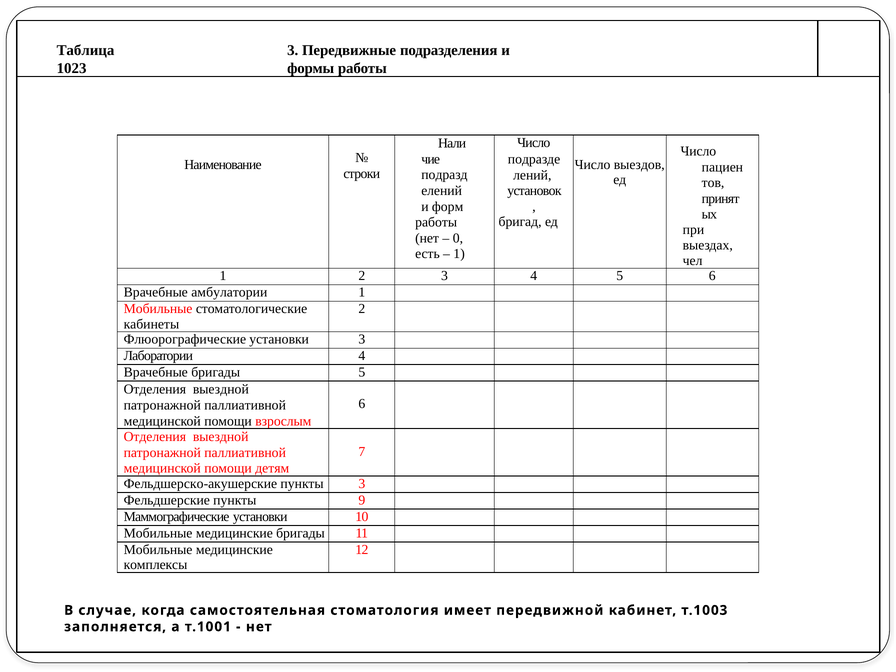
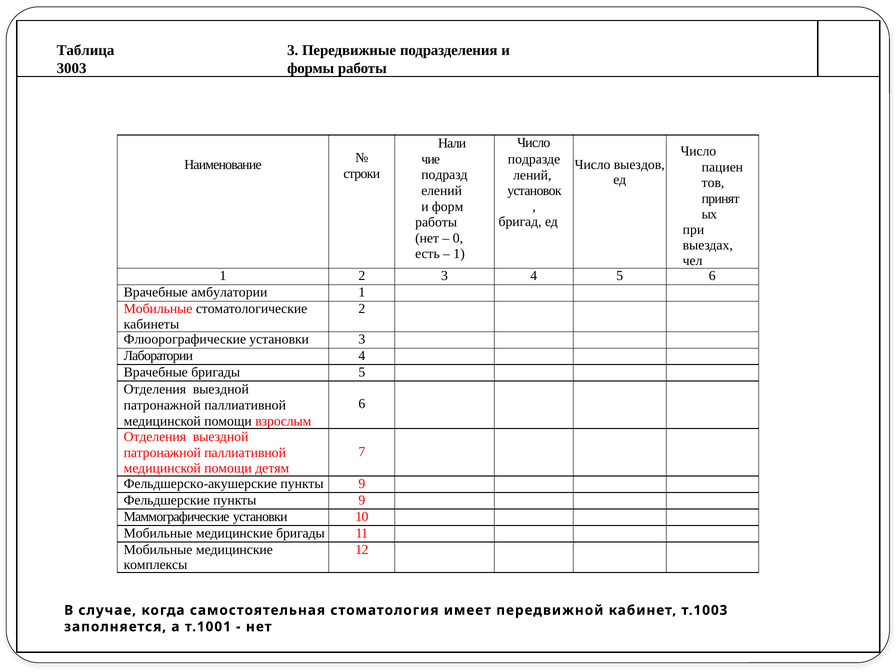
1023: 1023 -> 3003
Фельдшерско-акушерские пункты 3: 3 -> 9
